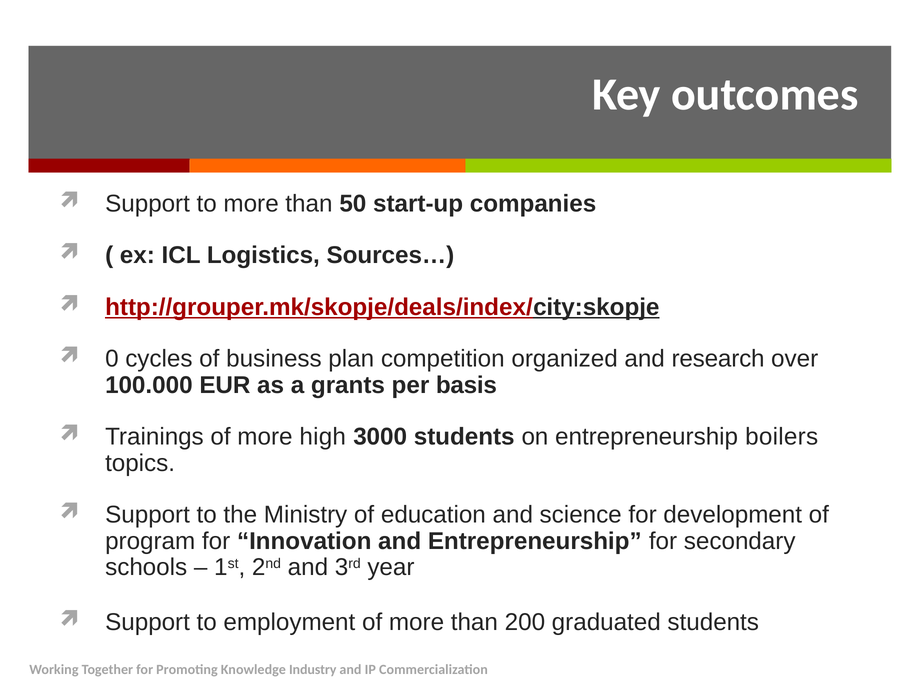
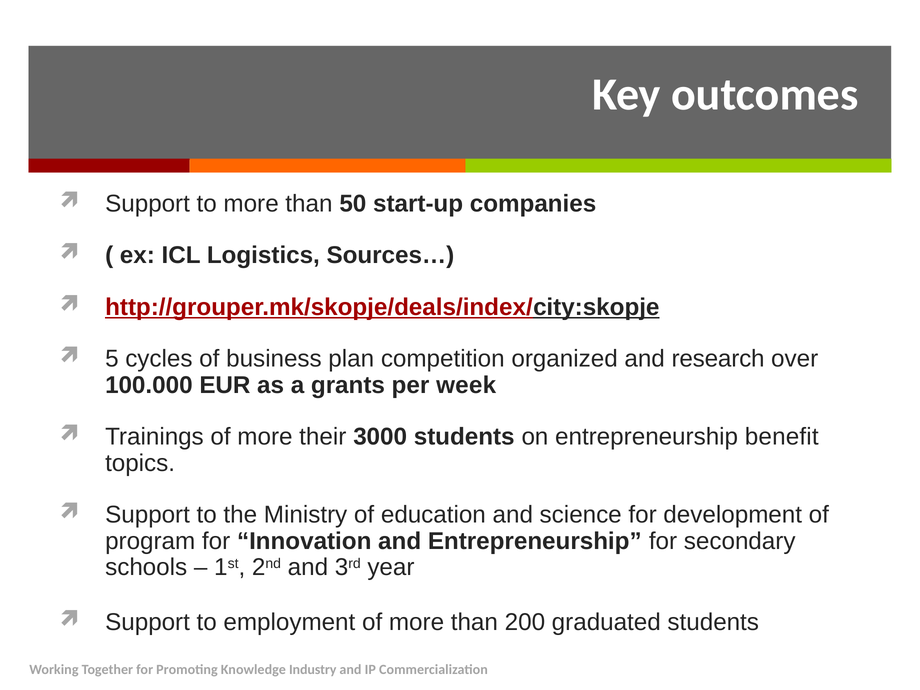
0: 0 -> 5
basis: basis -> week
high: high -> their
boilers: boilers -> benefit
